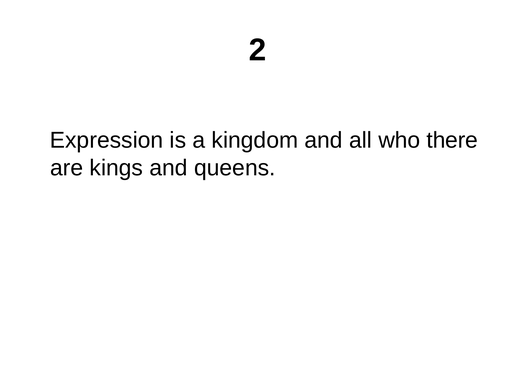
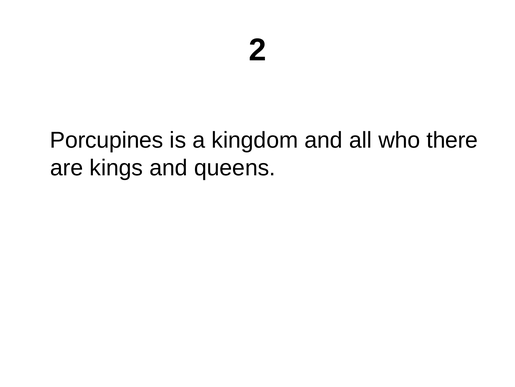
Expression: Expression -> Porcupines
